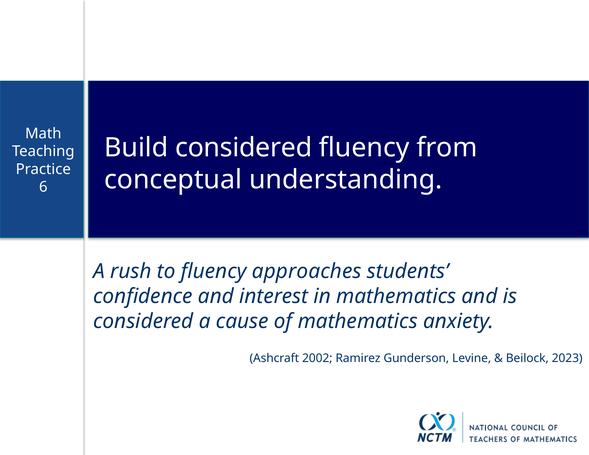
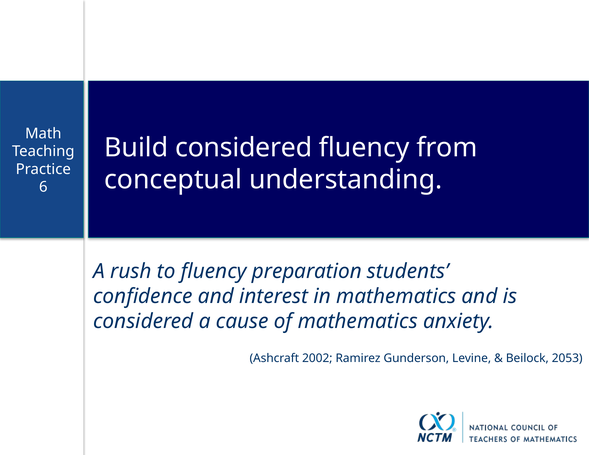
approaches: approaches -> preparation
2023: 2023 -> 2053
